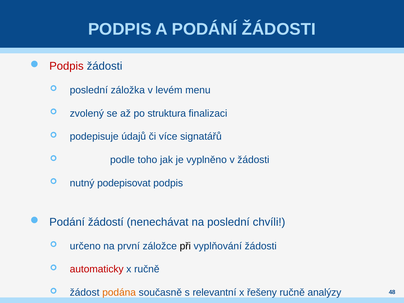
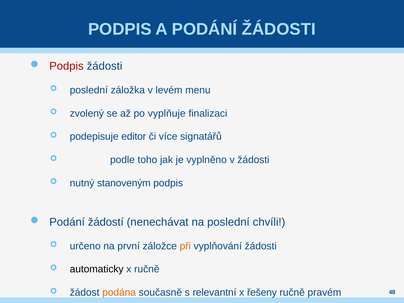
struktura: struktura -> vyplňuje
údajů: údajů -> editor
podepisovat: podepisovat -> stanoveným
při colour: black -> orange
automaticky colour: red -> black
analýzy: analýzy -> pravém
